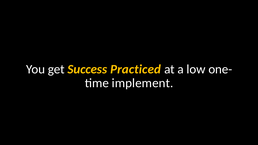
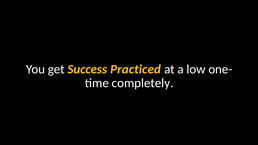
implement: implement -> completely
